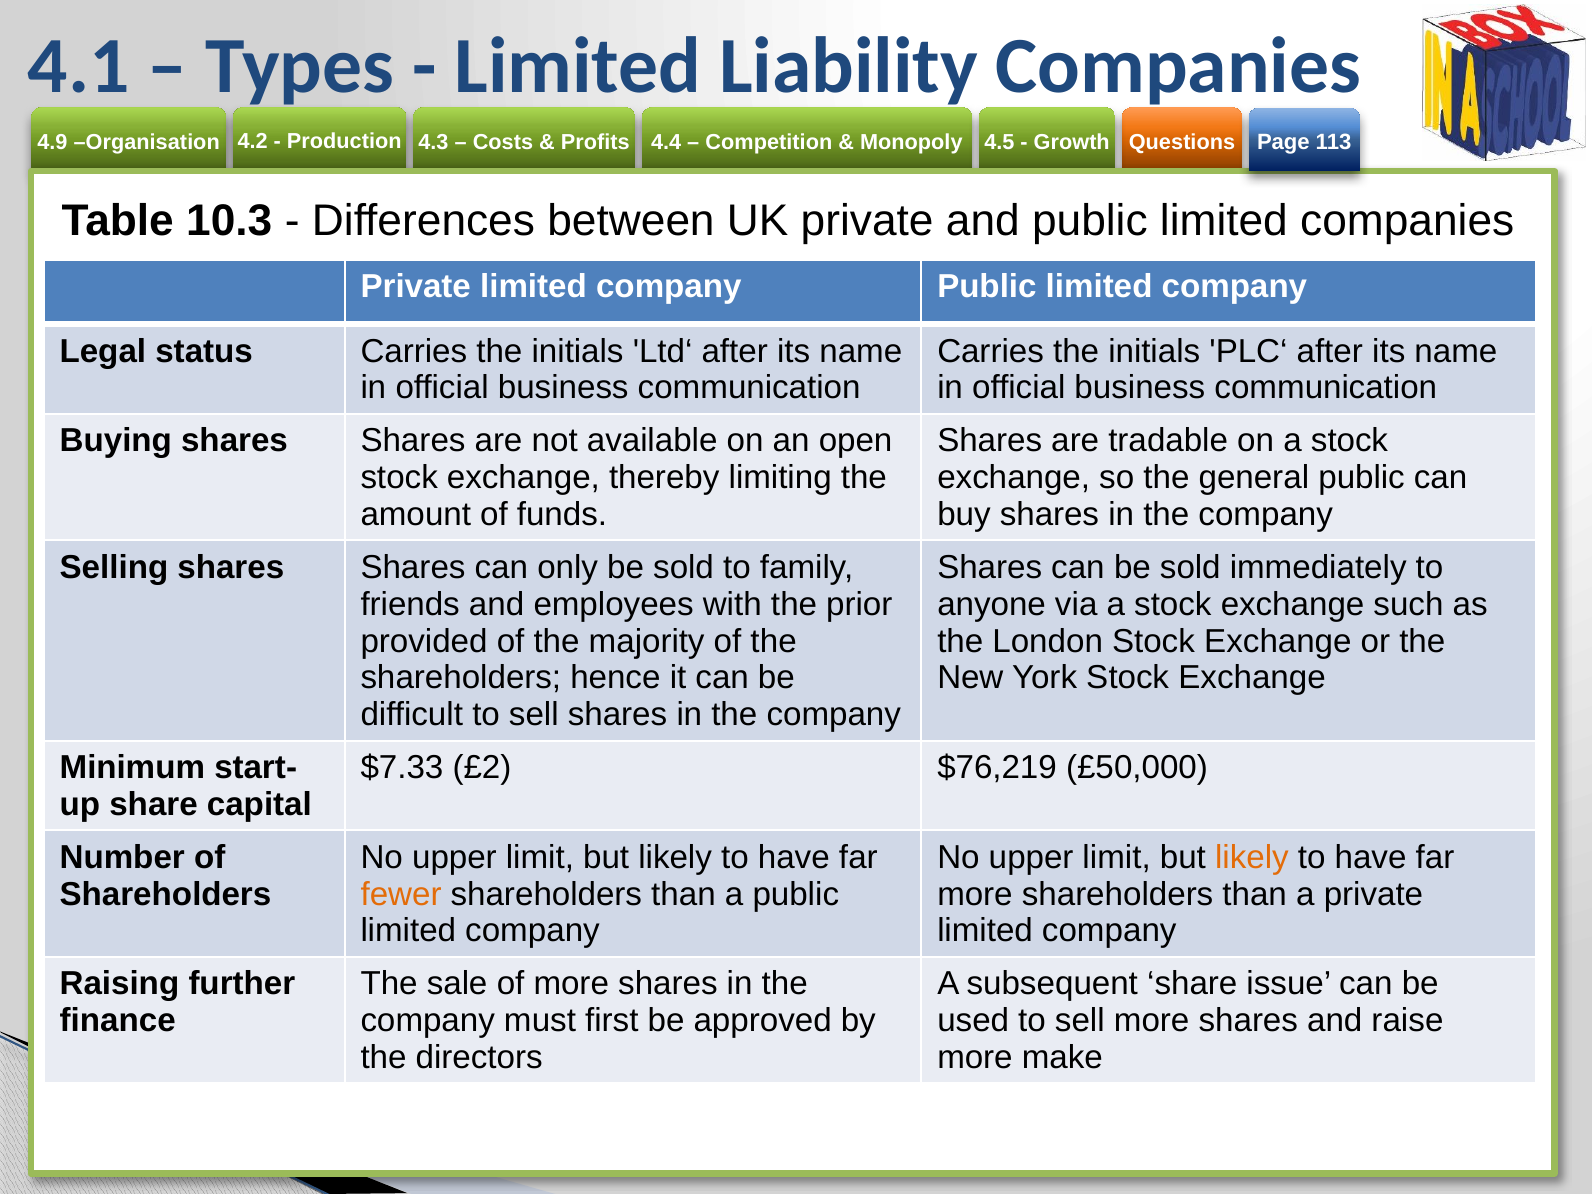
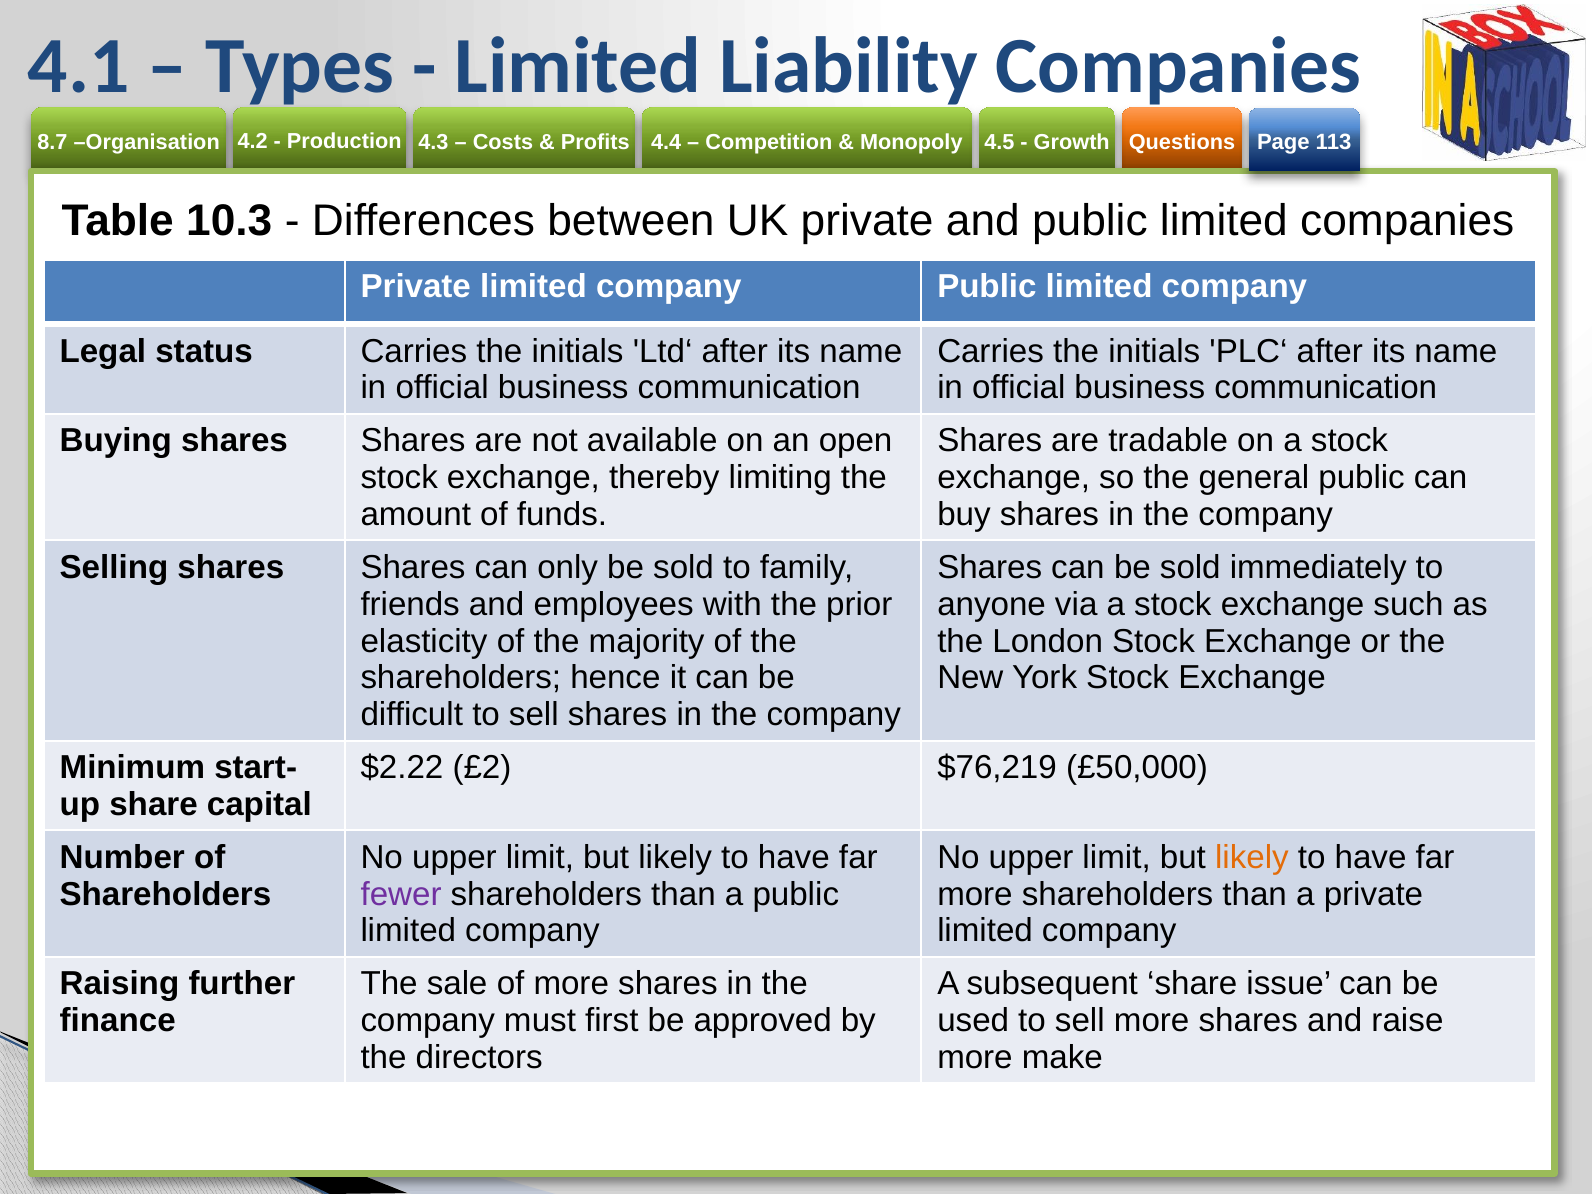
4.9: 4.9 -> 8.7
provided: provided -> elasticity
$7.33: $7.33 -> $2.22
fewer colour: orange -> purple
